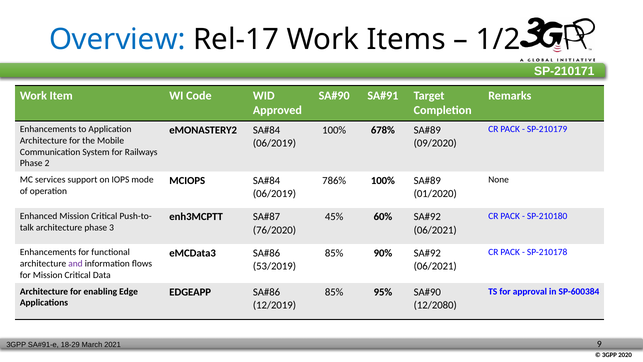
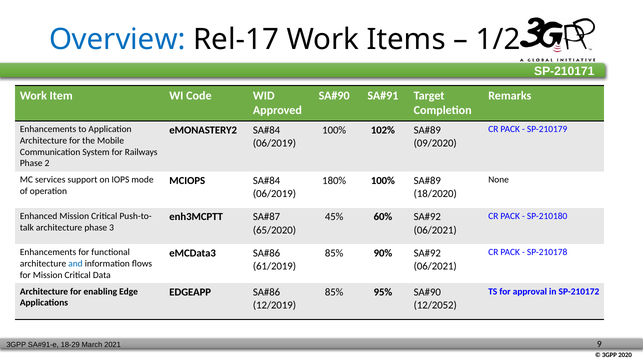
678%: 678% -> 102%
786%: 786% -> 180%
01/2020: 01/2020 -> 18/2020
76/2020: 76/2020 -> 65/2020
and colour: purple -> blue
53/2019: 53/2019 -> 61/2019
SP-600384: SP-600384 -> SP-210172
12/2080: 12/2080 -> 12/2052
